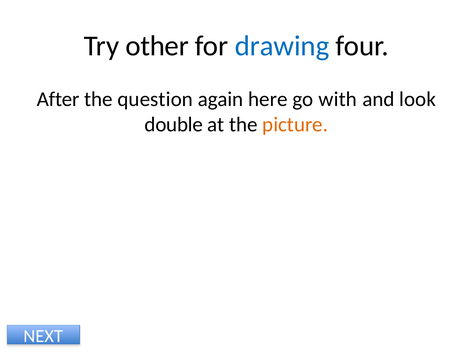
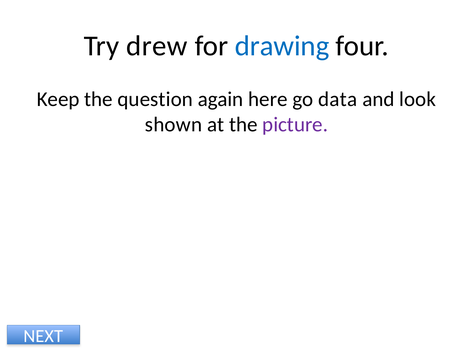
other: other -> drew
After: After -> Keep
with: with -> data
double: double -> shown
picture colour: orange -> purple
